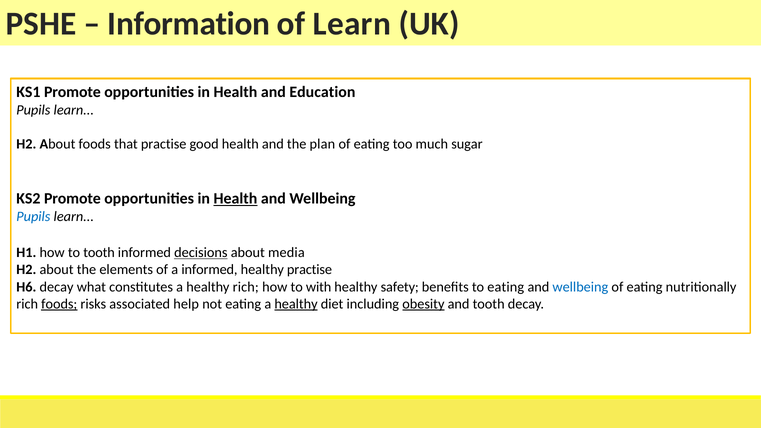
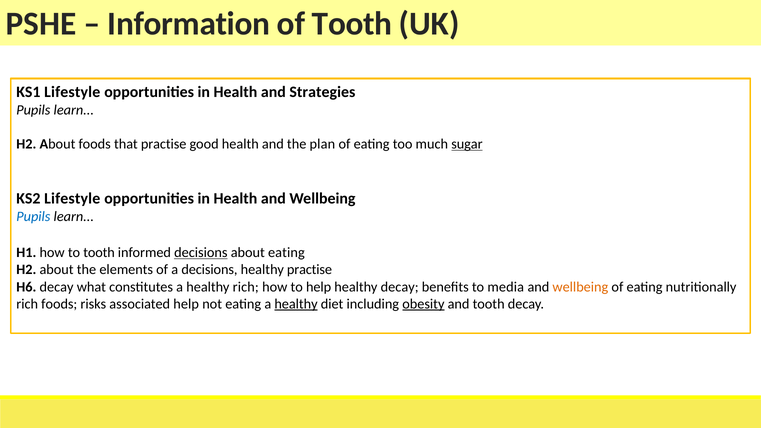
of Learn: Learn -> Tooth
KS1 Promote: Promote -> Lifestyle
Education: Education -> Strategies
sugar underline: none -> present
KS2 Promote: Promote -> Lifestyle
Health at (235, 199) underline: present -> none
about media: media -> eating
a informed: informed -> decisions
to with: with -> help
healthy safety: safety -> decay
to eating: eating -> media
wellbeing at (580, 287) colour: blue -> orange
foods at (59, 304) underline: present -> none
